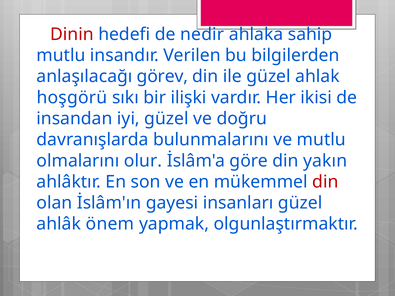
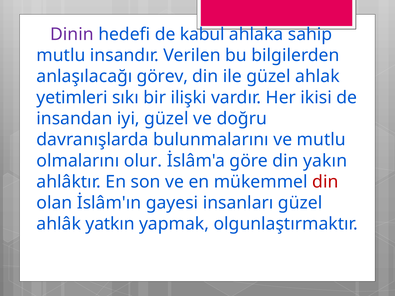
Dinin colour: red -> purple
nedir: nedir -> kabul
hoşgörü: hoşgörü -> yetimleri
önem: önem -> yatkın
